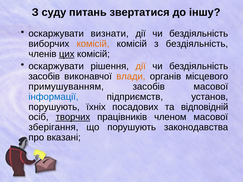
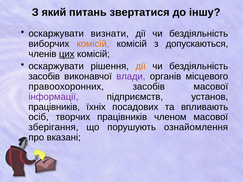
суду: суду -> який
з бездіяльність: бездіяльність -> допускаються
влади colour: orange -> purple
примушуванням: примушуванням -> правоохоронних
інформації colour: blue -> purple
порушують at (54, 107): порушують -> працівників
відповідній: відповідній -> впливають
творчих underline: present -> none
законодавства: законодавства -> ознайомлення
